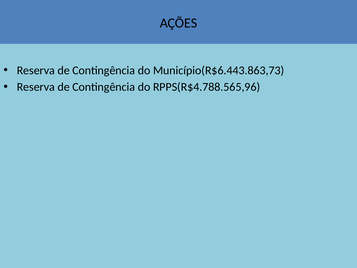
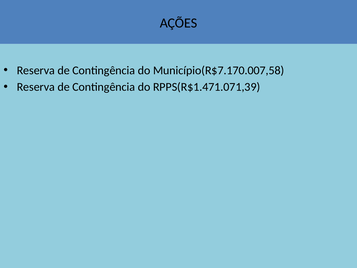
Município(R$6.443.863,73: Município(R$6.443.863,73 -> Município(R$7.170.007,58
RPPS(R$4.788.565,96: RPPS(R$4.788.565,96 -> RPPS(R$1.471.071,39
